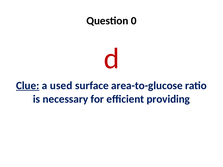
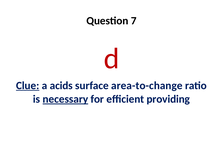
0: 0 -> 7
used: used -> acids
area-to-glucose: area-to-glucose -> area-to-change
necessary underline: none -> present
